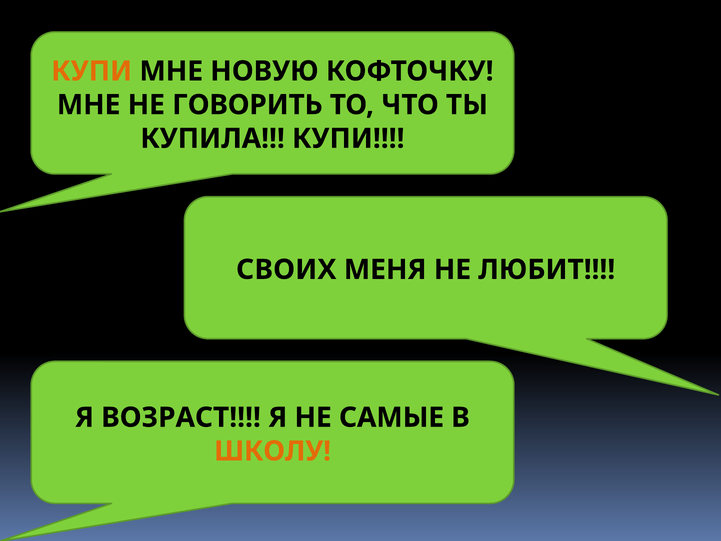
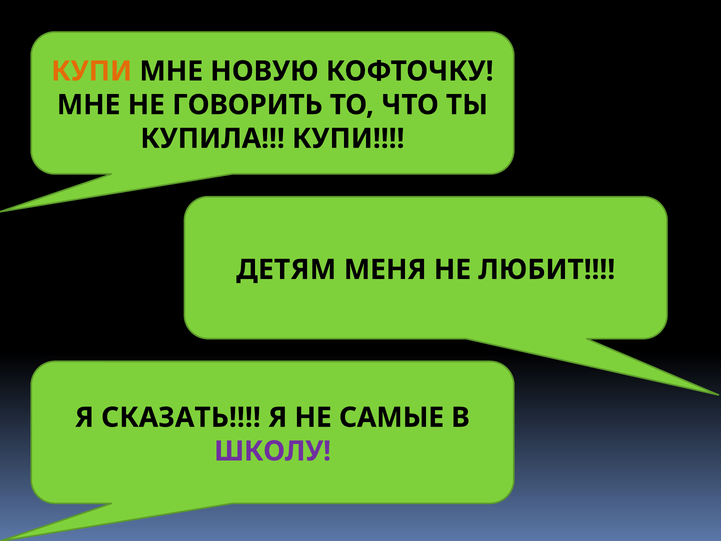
СВОИХ: СВОИХ -> ДЕТЯМ
ВОЗРАСТ: ВОЗРАСТ -> СКАЗАТЬ
ШКОЛУ colour: orange -> purple
